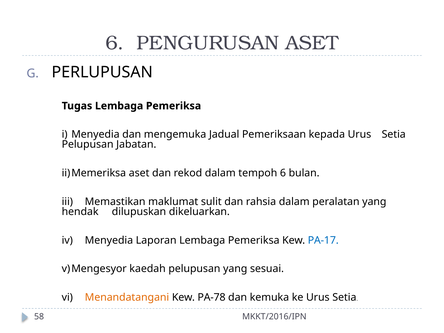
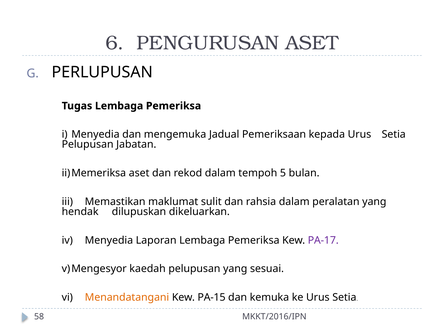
tempoh 6: 6 -> 5
PA-17 colour: blue -> purple
PA-78: PA-78 -> PA-15
